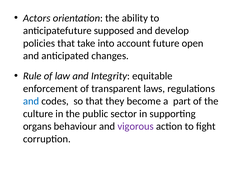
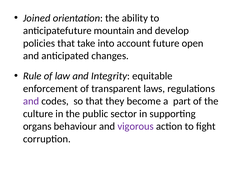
Actors: Actors -> Joined
supposed: supposed -> mountain
and at (31, 101) colour: blue -> purple
